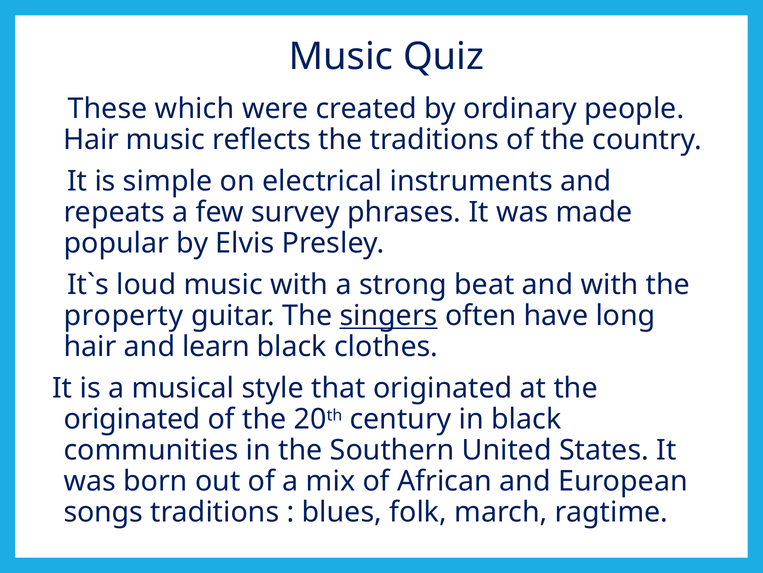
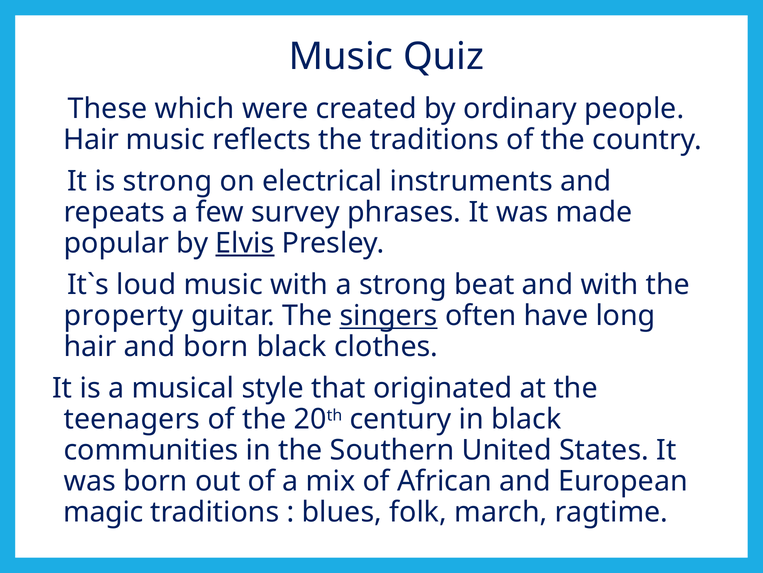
is simple: simple -> strong
Elvis underline: none -> present
and learn: learn -> born
originated at (132, 419): originated -> teenagers
songs: songs -> magic
